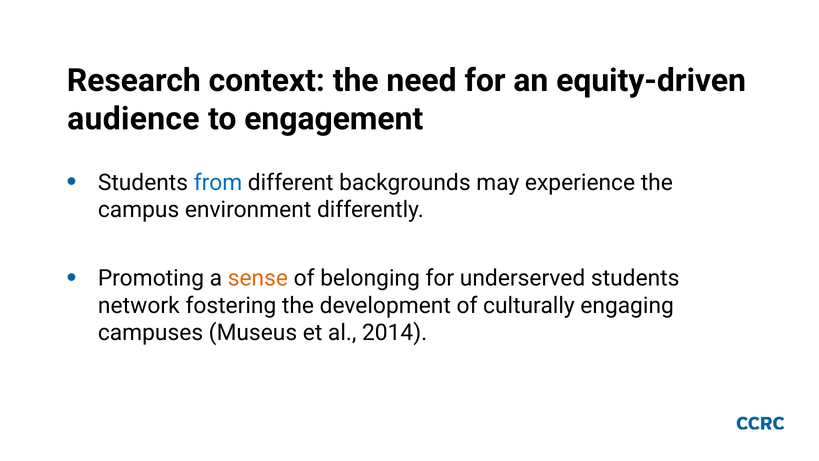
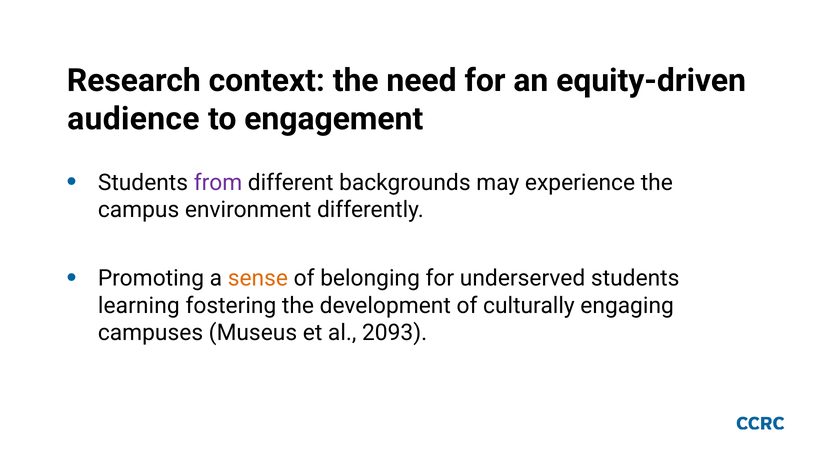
from colour: blue -> purple
network: network -> learning
2014: 2014 -> 2093
